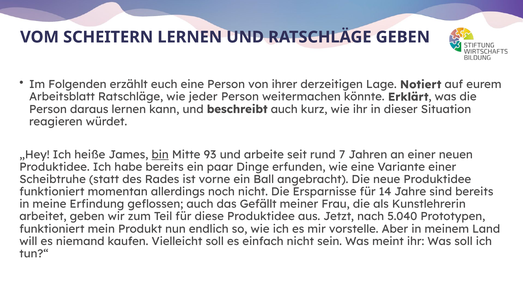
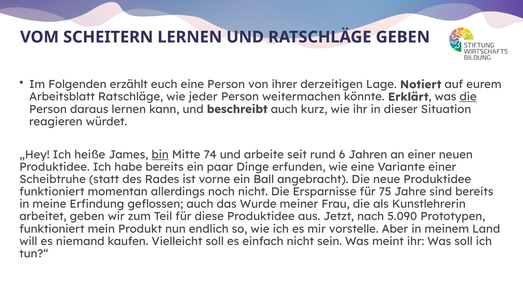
die at (468, 97) underline: none -> present
93: 93 -> 74
7: 7 -> 6
14: 14 -> 75
Gefällt: Gefällt -> Wurde
5.040: 5.040 -> 5.090
